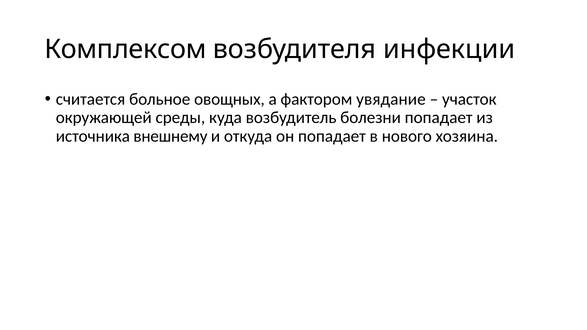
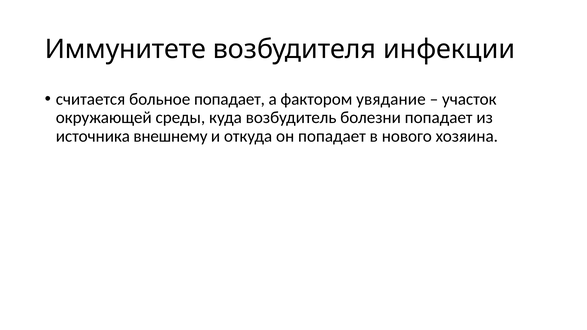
Комплексом: Комплексом -> Иммунитете
больное овощных: овощных -> попадает
